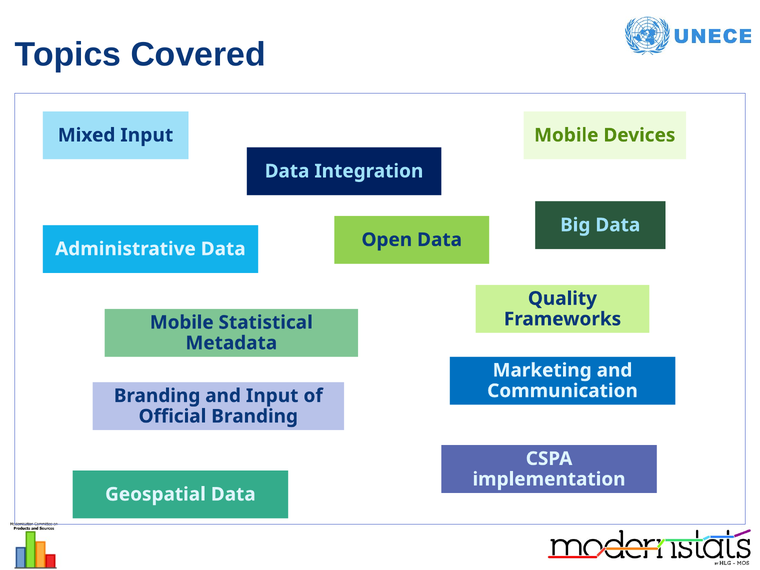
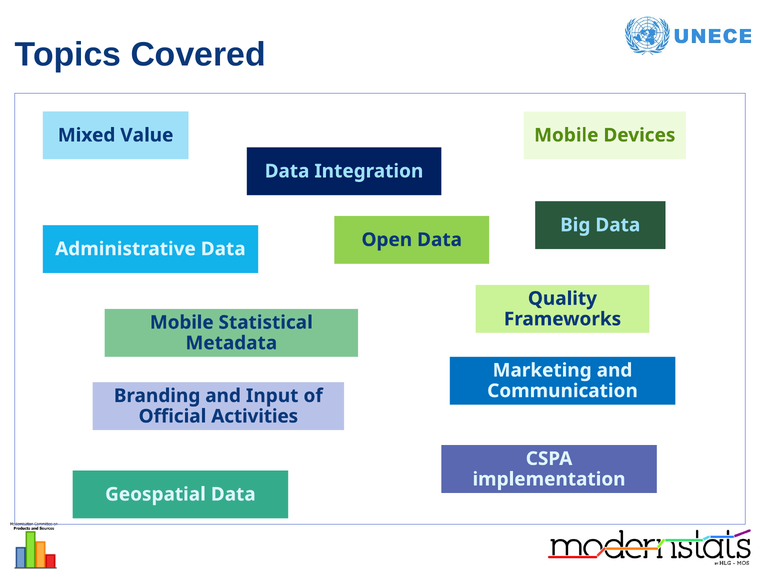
Mixed Input: Input -> Value
Official Branding: Branding -> Activities
